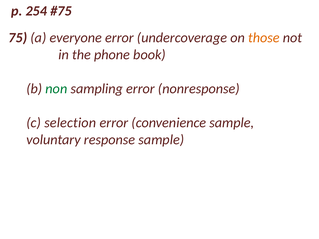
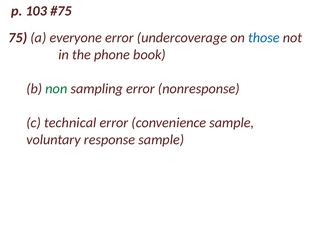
254: 254 -> 103
those colour: orange -> blue
selection: selection -> technical
